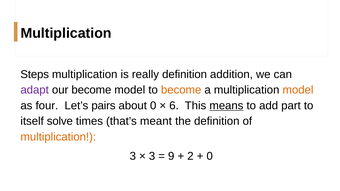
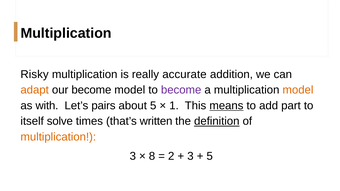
Steps: Steps -> Risky
really definition: definition -> accurate
adapt colour: purple -> orange
become at (181, 90) colour: orange -> purple
four: four -> with
about 0: 0 -> 5
6: 6 -> 1
meant: meant -> written
definition at (217, 121) underline: none -> present
3 at (152, 156): 3 -> 8
9: 9 -> 2
2 at (190, 156): 2 -> 3
0 at (210, 156): 0 -> 5
